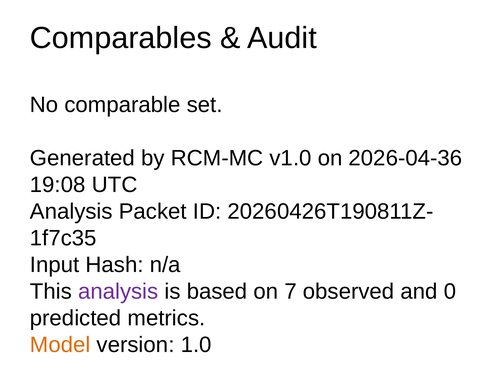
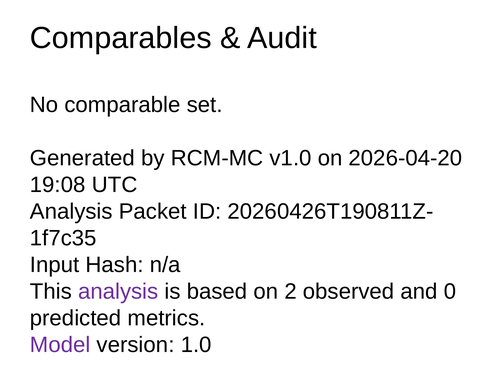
2026-04-36: 2026-04-36 -> 2026-04-20
7: 7 -> 2
Model colour: orange -> purple
